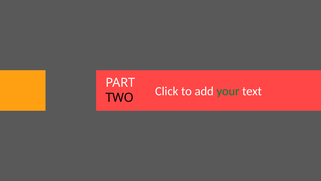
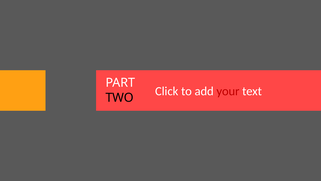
your colour: green -> red
